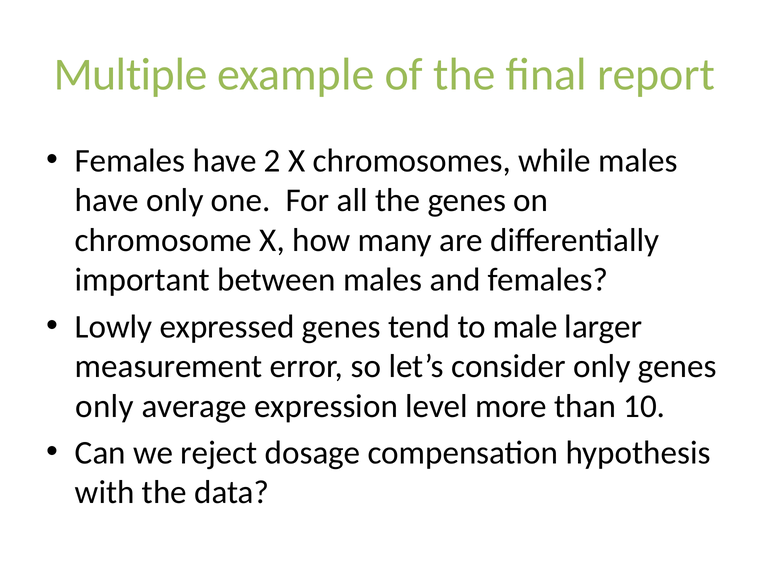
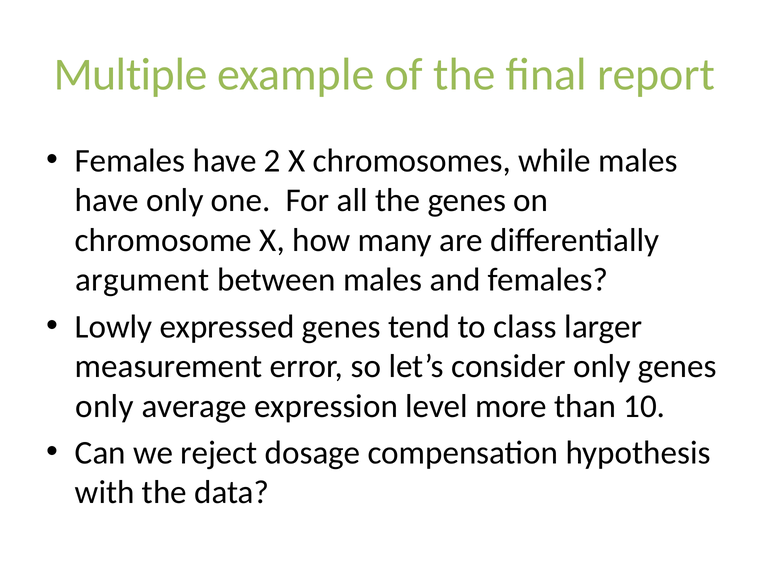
important: important -> argument
male: male -> class
